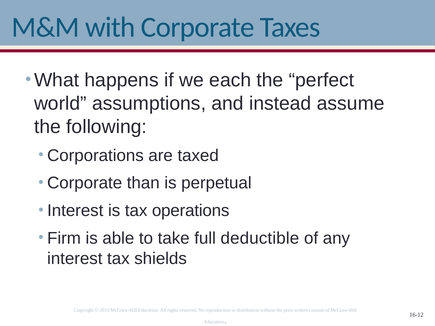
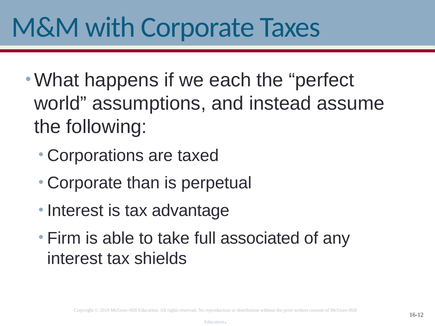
operations: operations -> advantage
deductible: deductible -> associated
